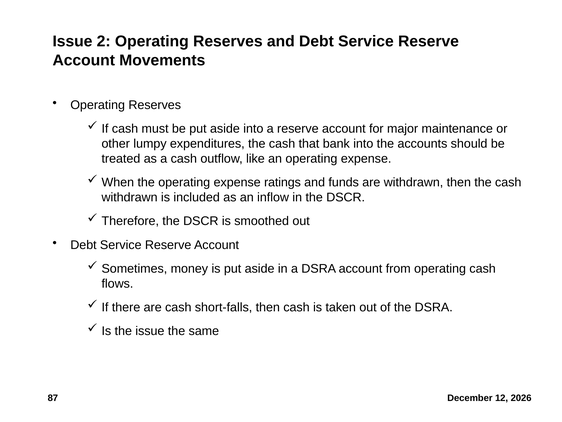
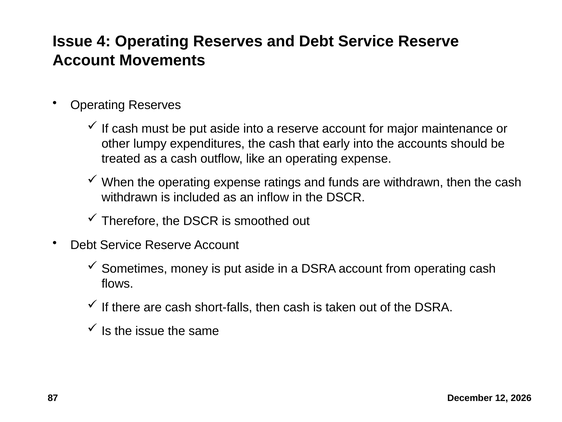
2: 2 -> 4
bank: bank -> early
